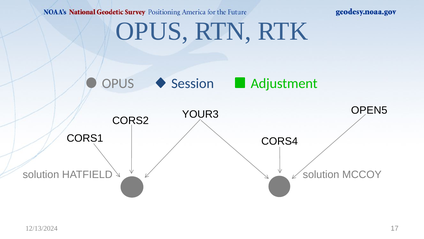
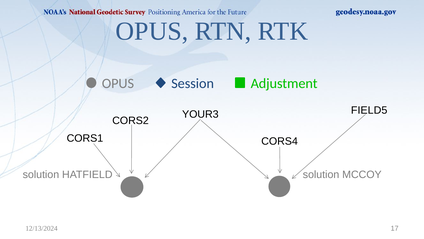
OPEN5: OPEN5 -> FIELD5
